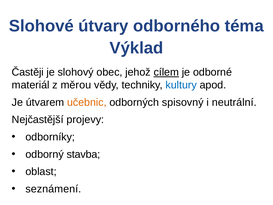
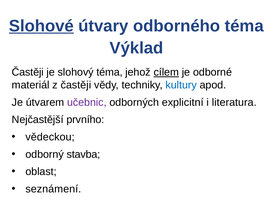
Slohové underline: none -> present
slohový obec: obec -> téma
z měrou: měrou -> častěji
učebnic colour: orange -> purple
spisovný: spisovný -> explicitní
neutrální: neutrální -> literatura
projevy: projevy -> prvního
odborníky: odborníky -> vědeckou
